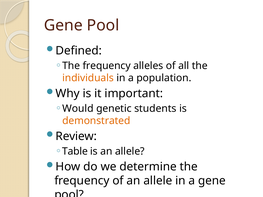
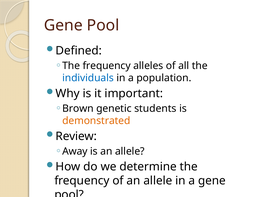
individuals colour: orange -> blue
Would: Would -> Brown
Table: Table -> Away
